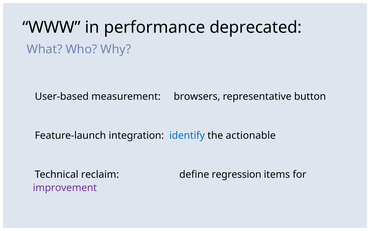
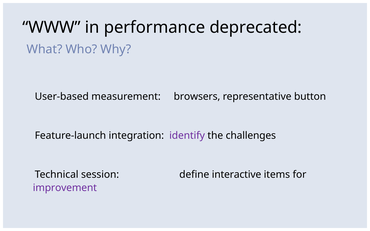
identify colour: blue -> purple
actionable: actionable -> challenges
reclaim: reclaim -> session
regression: regression -> interactive
